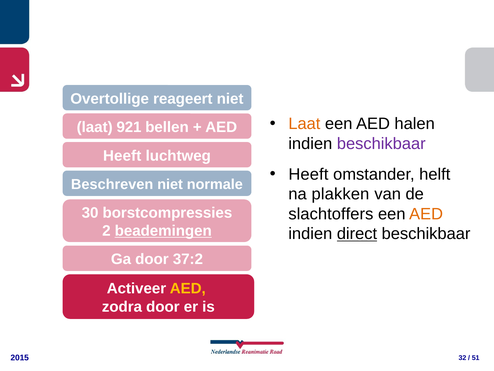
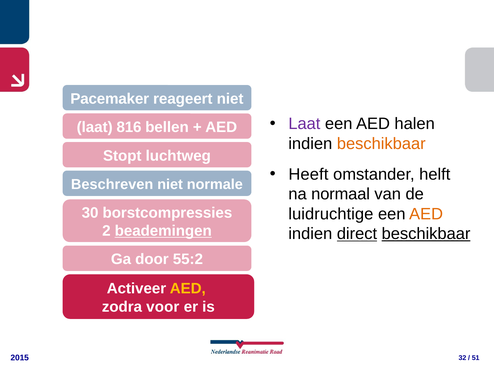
Overtollige: Overtollige -> Pacemaker
Laat at (304, 124) colour: orange -> purple
921: 921 -> 816
beschikbaar at (381, 143) colour: purple -> orange
Heeft at (122, 156): Heeft -> Stopt
plakken: plakken -> normaal
slachtoffers: slachtoffers -> luidruchtige
beschikbaar at (426, 233) underline: none -> present
37:2: 37:2 -> 55:2
zodra door: door -> voor
